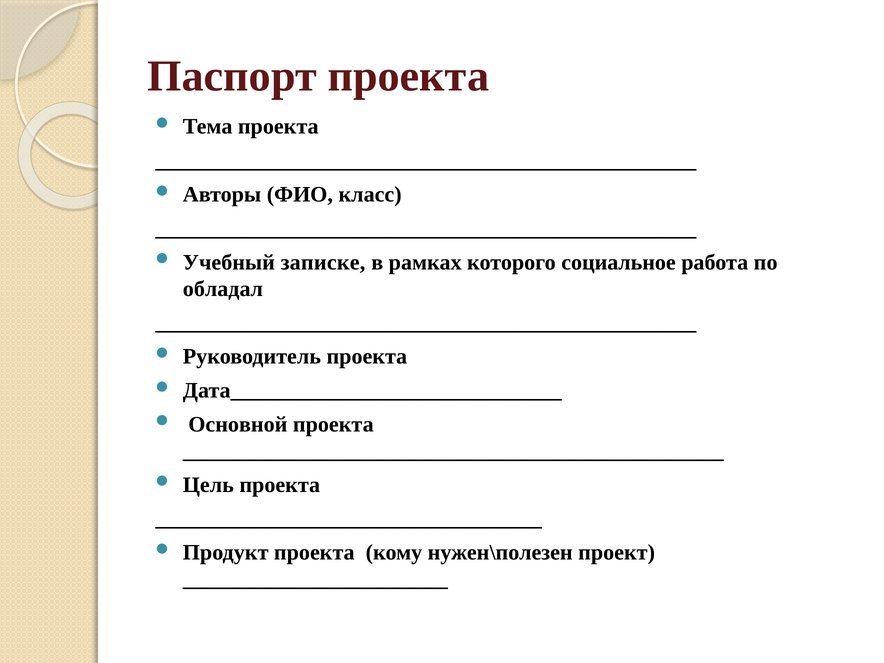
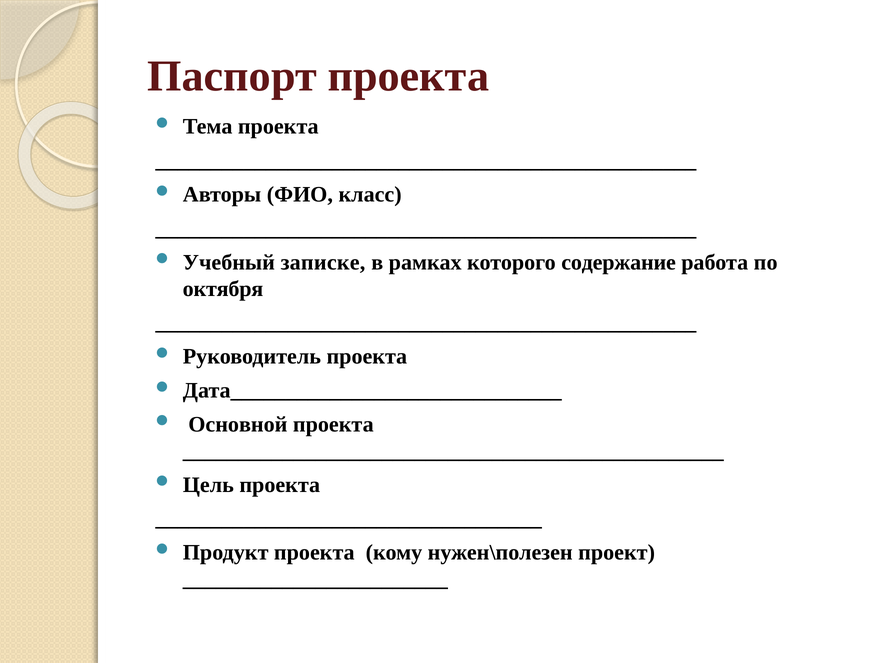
социальное: социальное -> содержание
обладал: обладал -> октября
